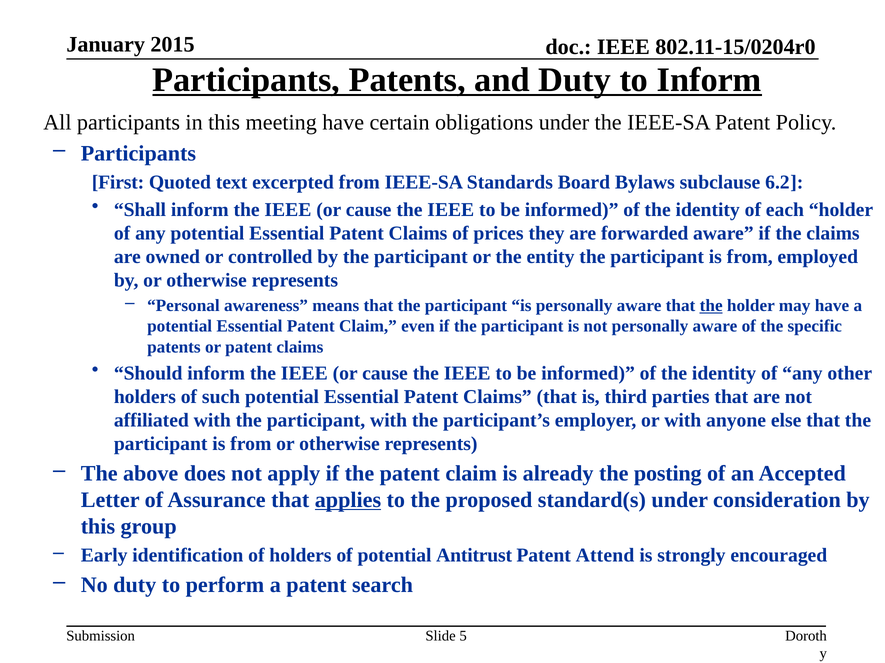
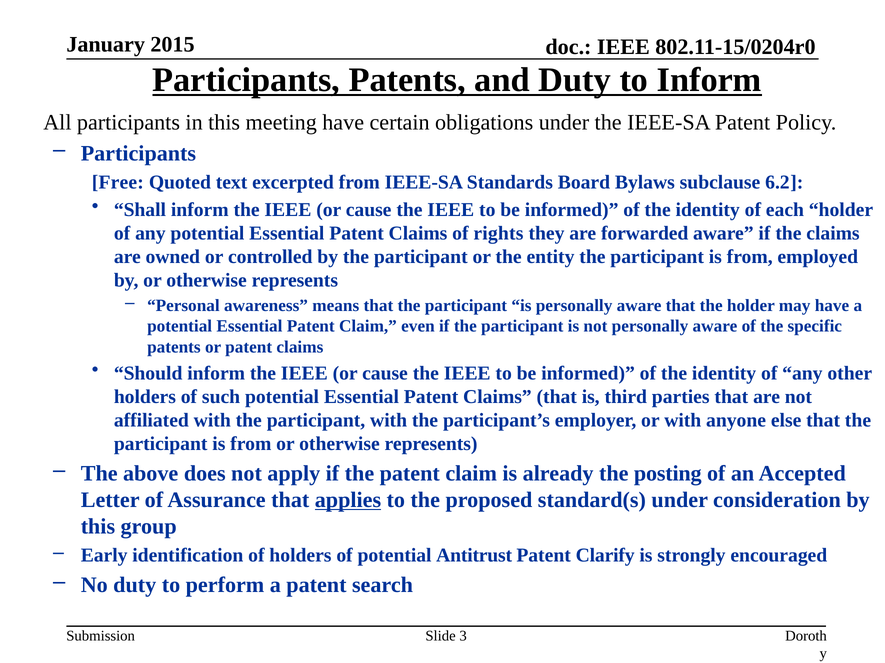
First: First -> Free
prices: prices -> rights
the at (711, 306) underline: present -> none
Attend: Attend -> Clarify
5: 5 -> 3
